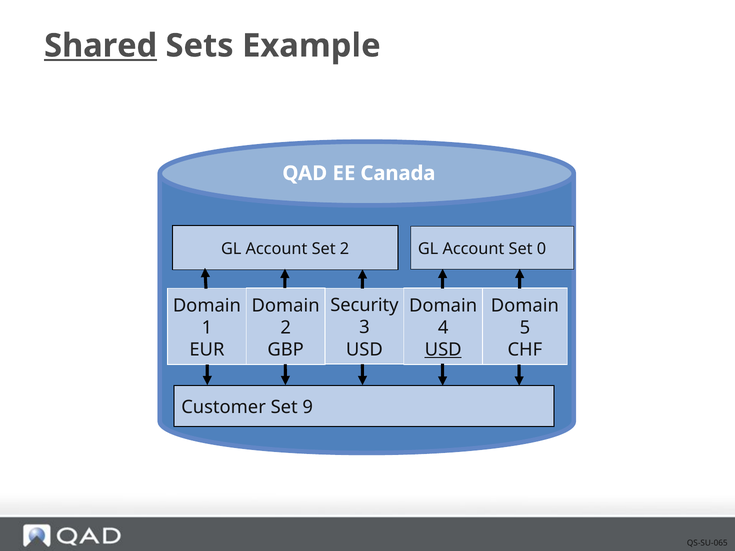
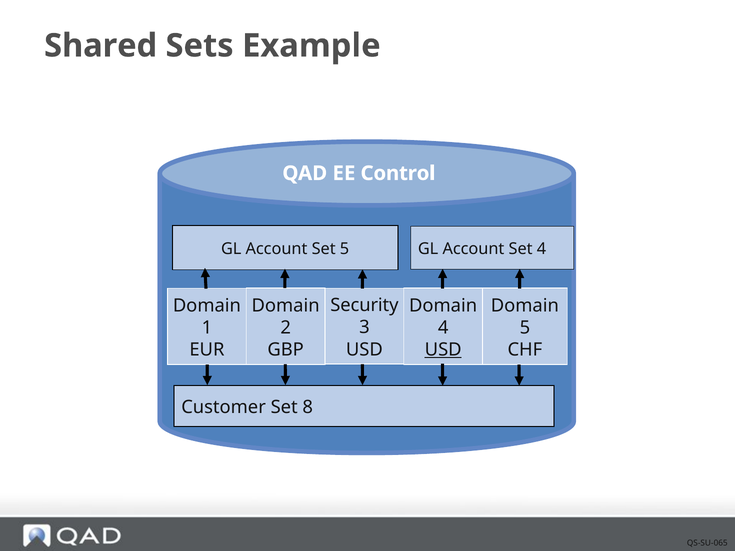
Shared underline: present -> none
Canada: Canada -> Control
Set 2: 2 -> 5
Set 0: 0 -> 4
9: 9 -> 8
